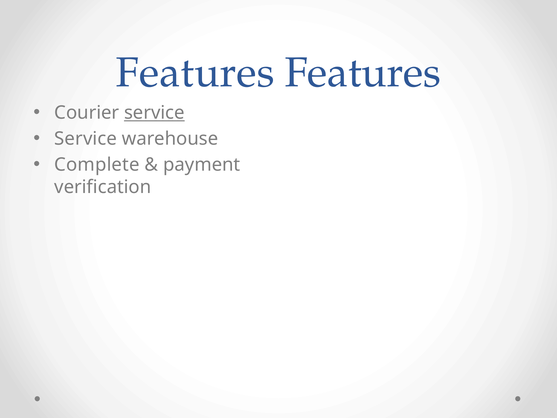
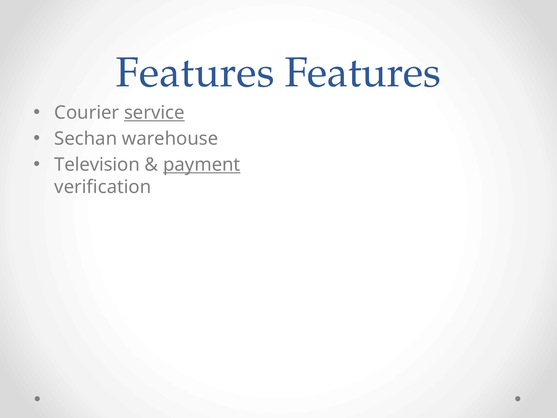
Service at (86, 139): Service -> Sechan
Complete: Complete -> Television
payment underline: none -> present
